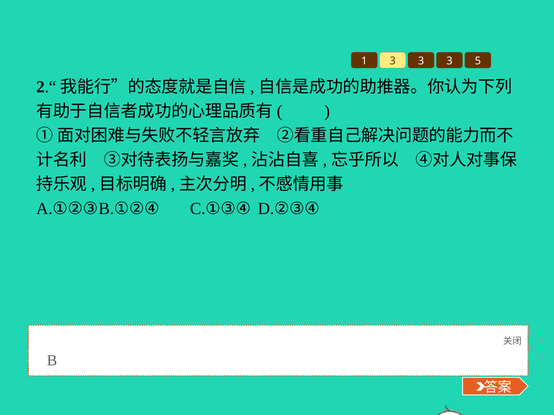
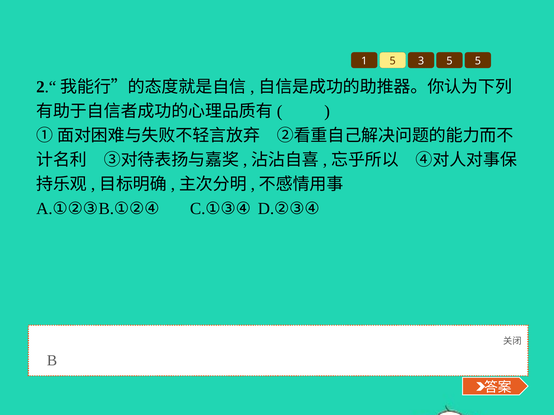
1 3: 3 -> 5
3 at (449, 61): 3 -> 5
